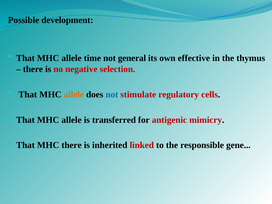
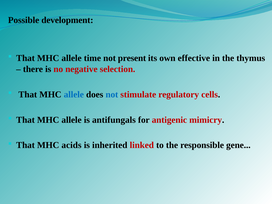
general: general -> present
allele at (74, 94) colour: orange -> blue
transferred: transferred -> antifungals
MHC there: there -> acids
